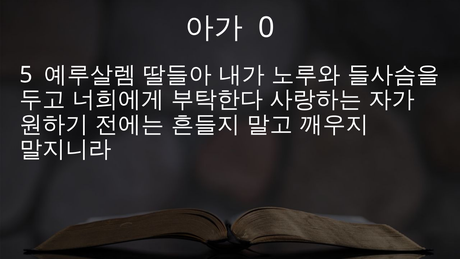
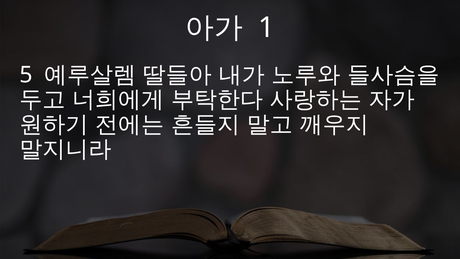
0: 0 -> 1
